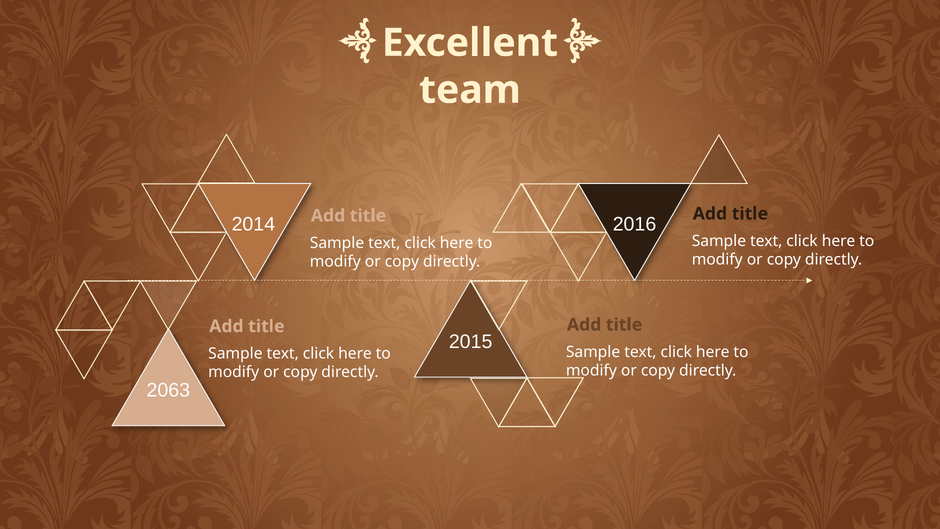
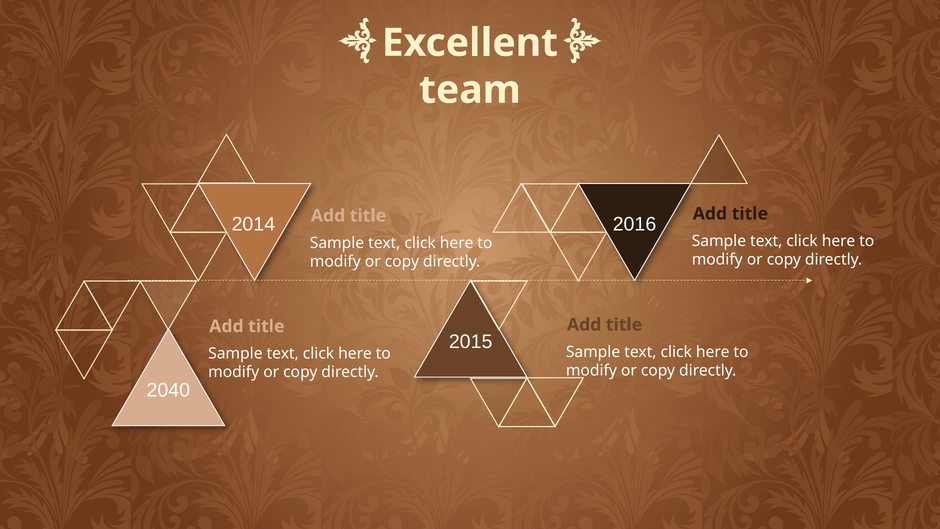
2063: 2063 -> 2040
